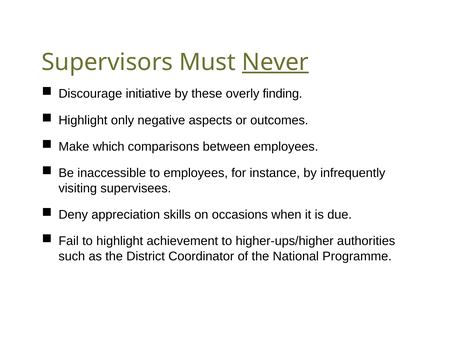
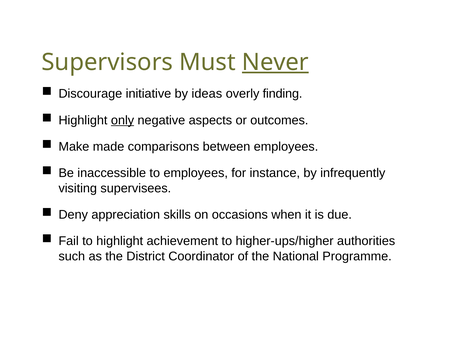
these: these -> ideas
only underline: none -> present
which: which -> made
